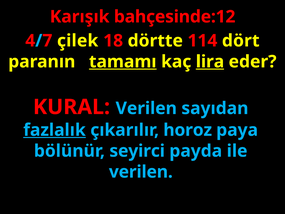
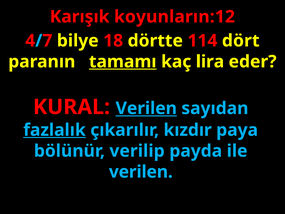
bahçesinde:12: bahçesinde:12 -> koyunların:12
çilek: çilek -> bilye
lira underline: present -> none
Verilen at (146, 108) underline: none -> present
horoz: horoz -> kızdır
seyirci: seyirci -> verilip
